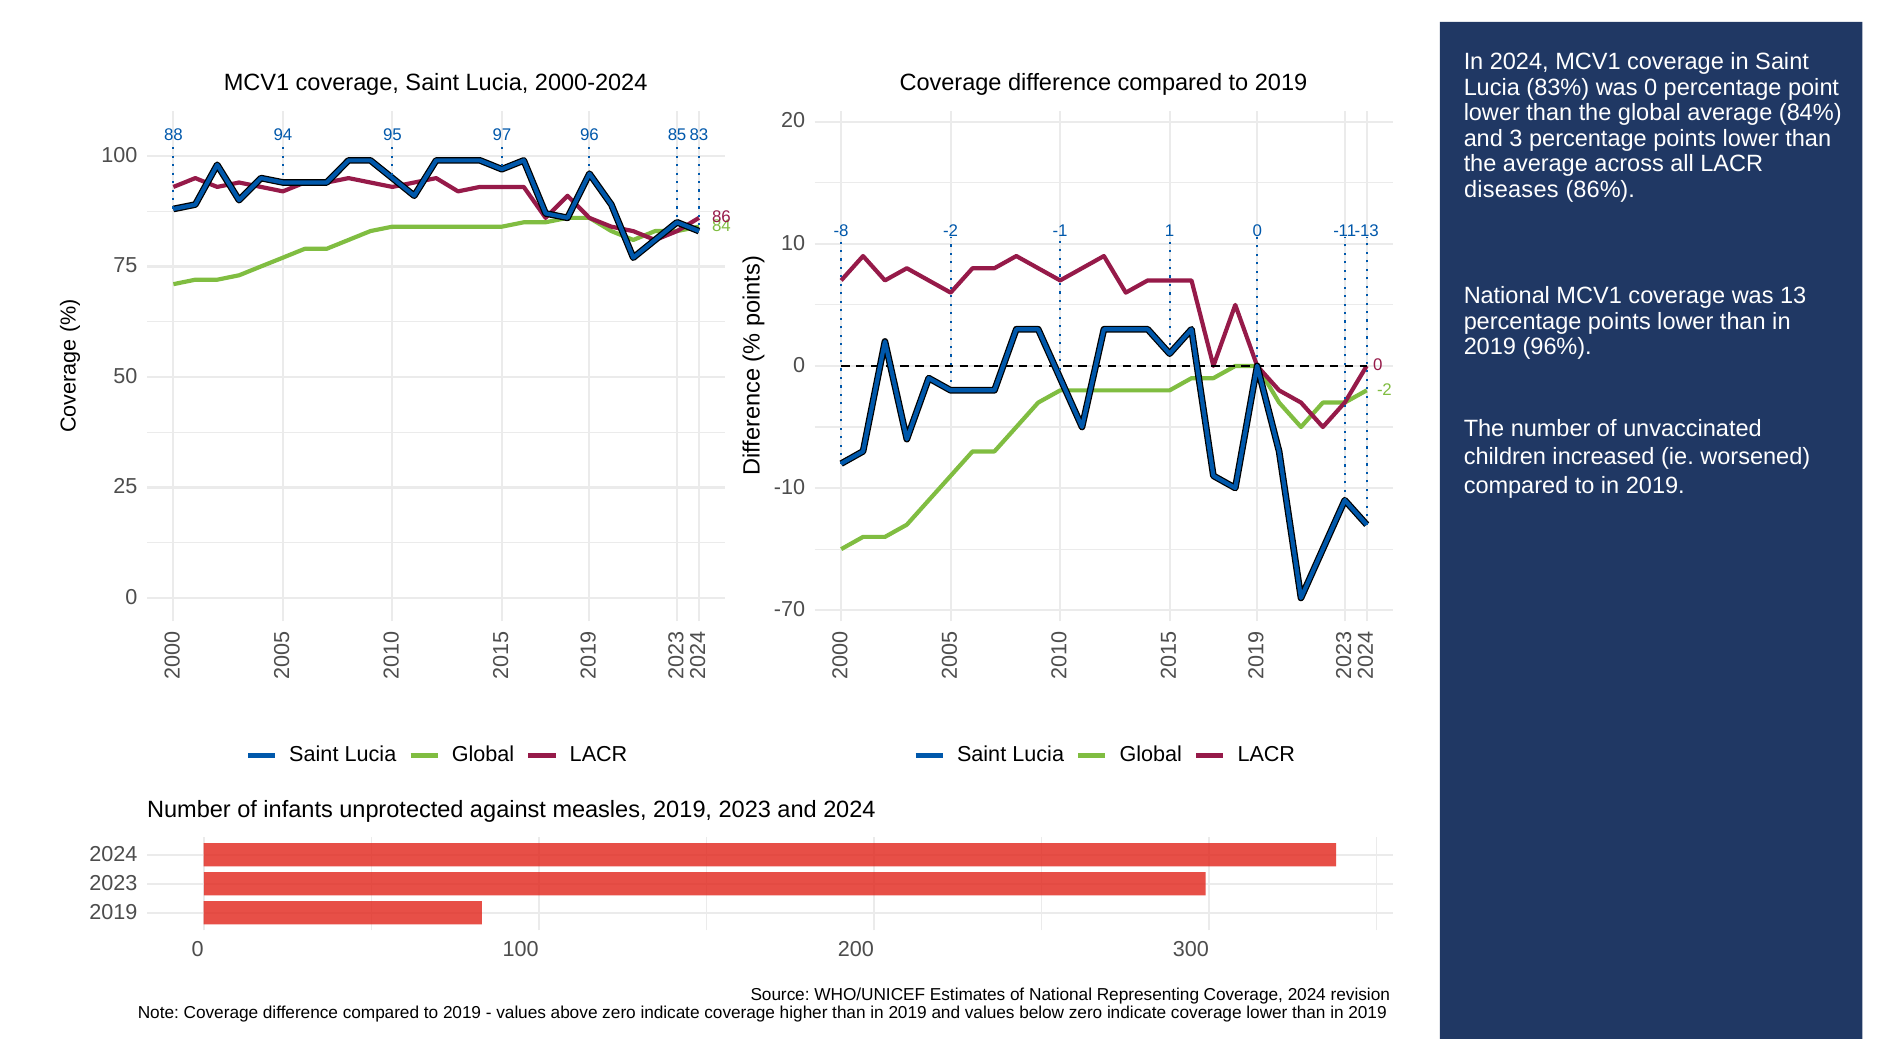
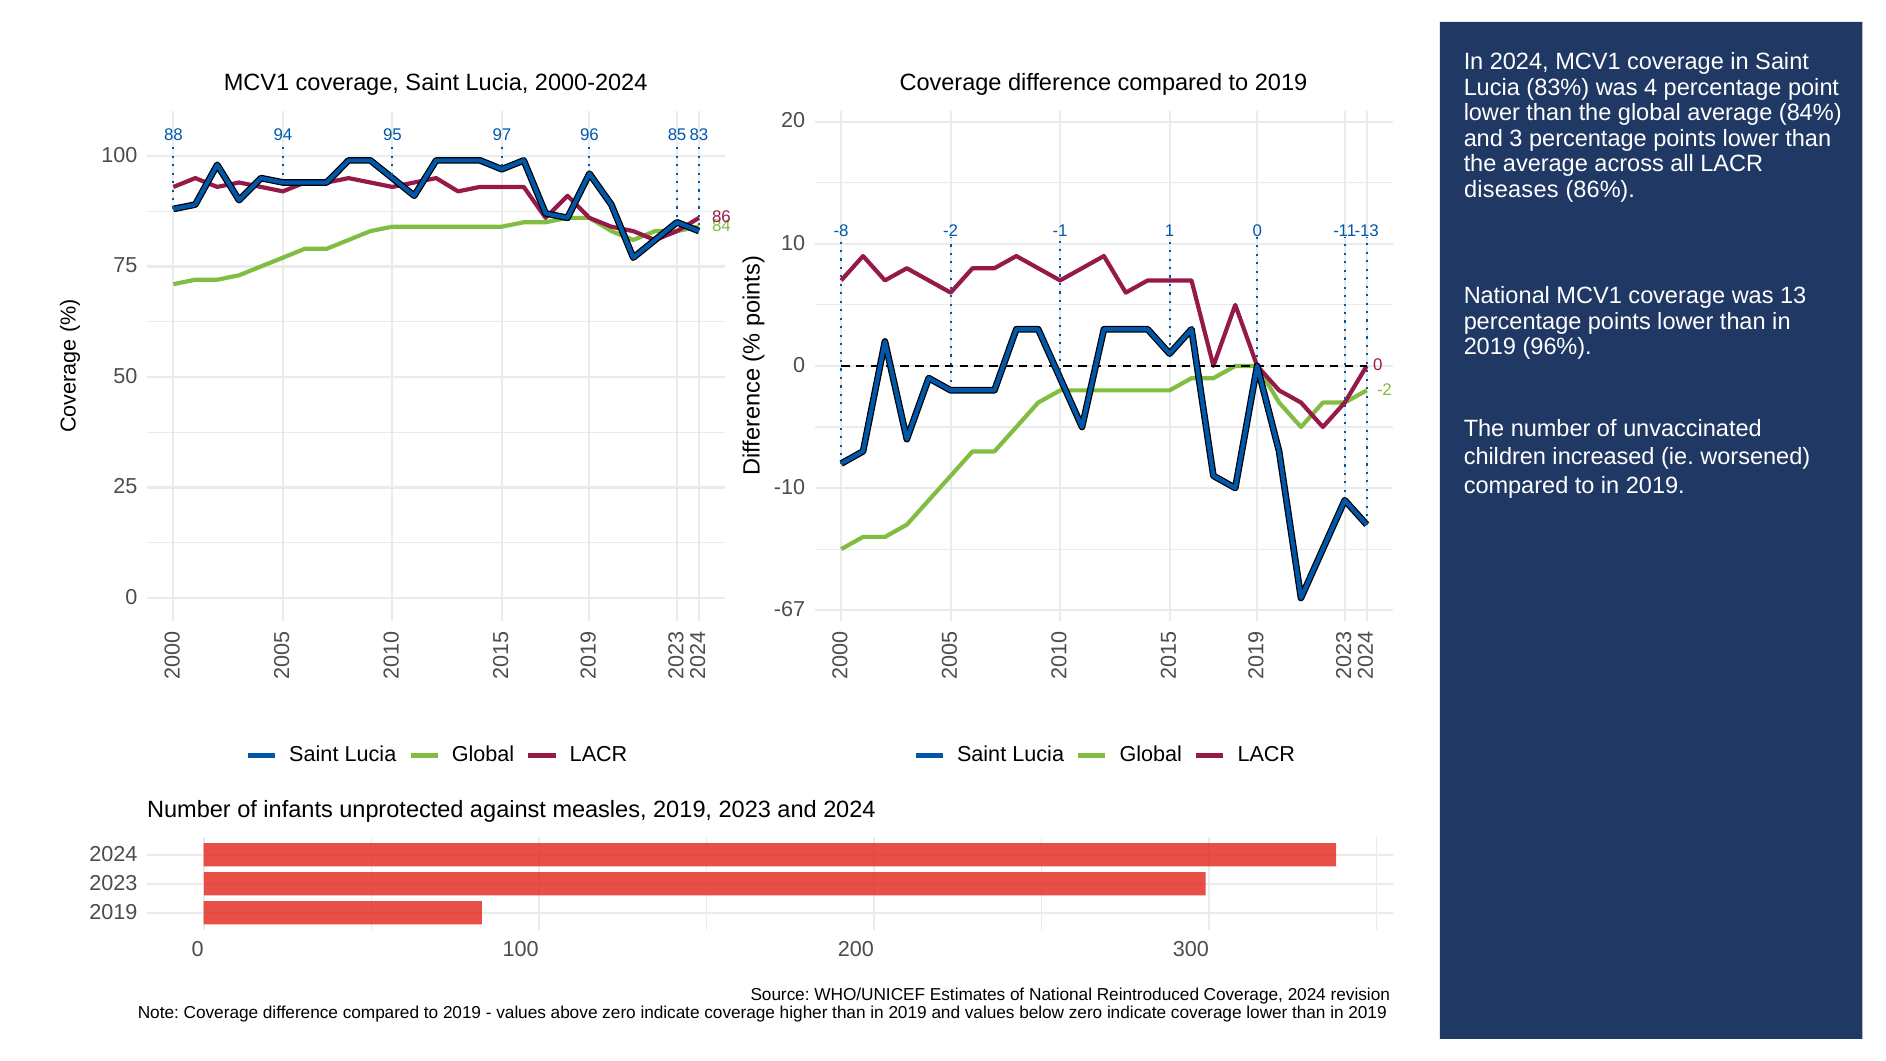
was 0: 0 -> 4
-70: -70 -> -67
Representing: Representing -> Reintroduced
